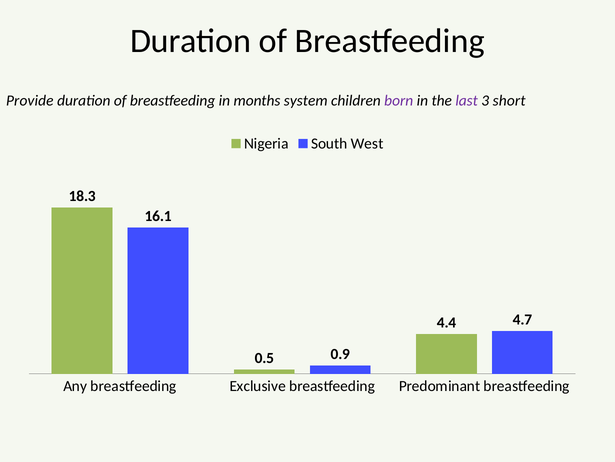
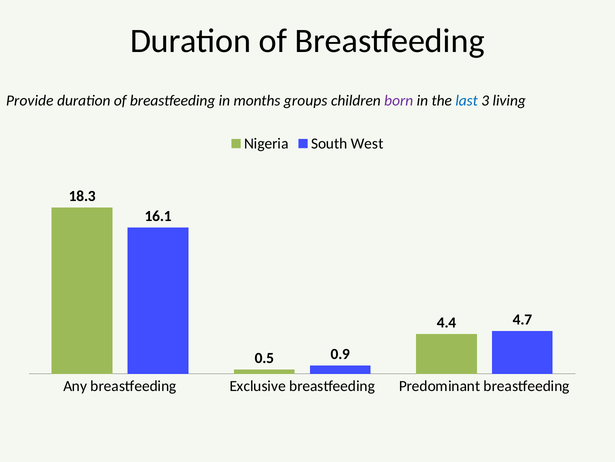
system: system -> groups
last colour: purple -> blue
short: short -> living
